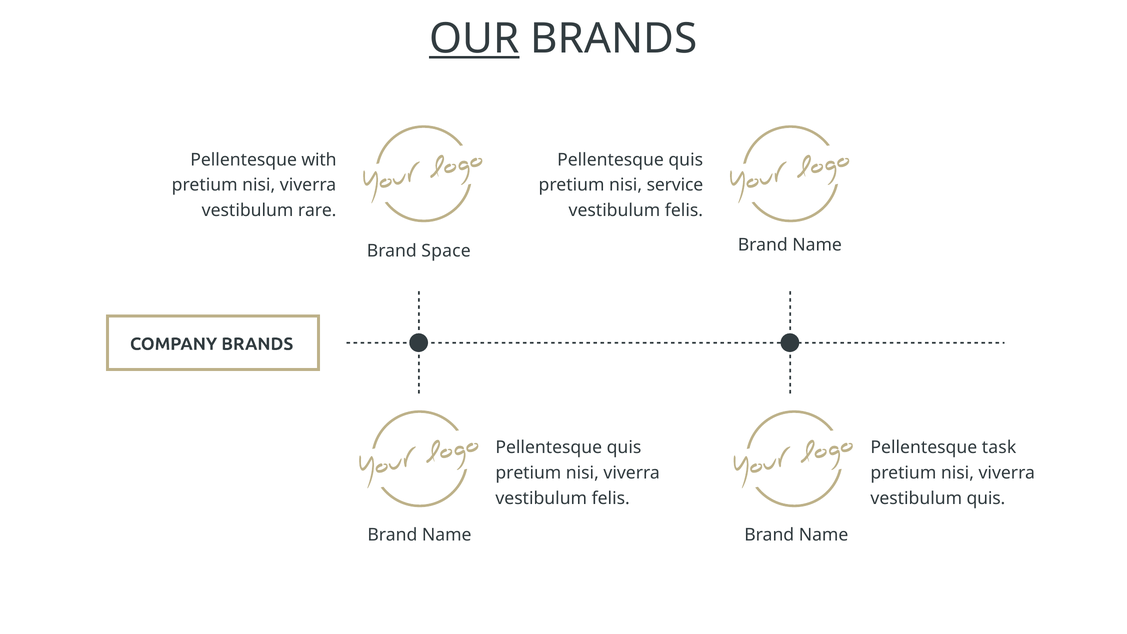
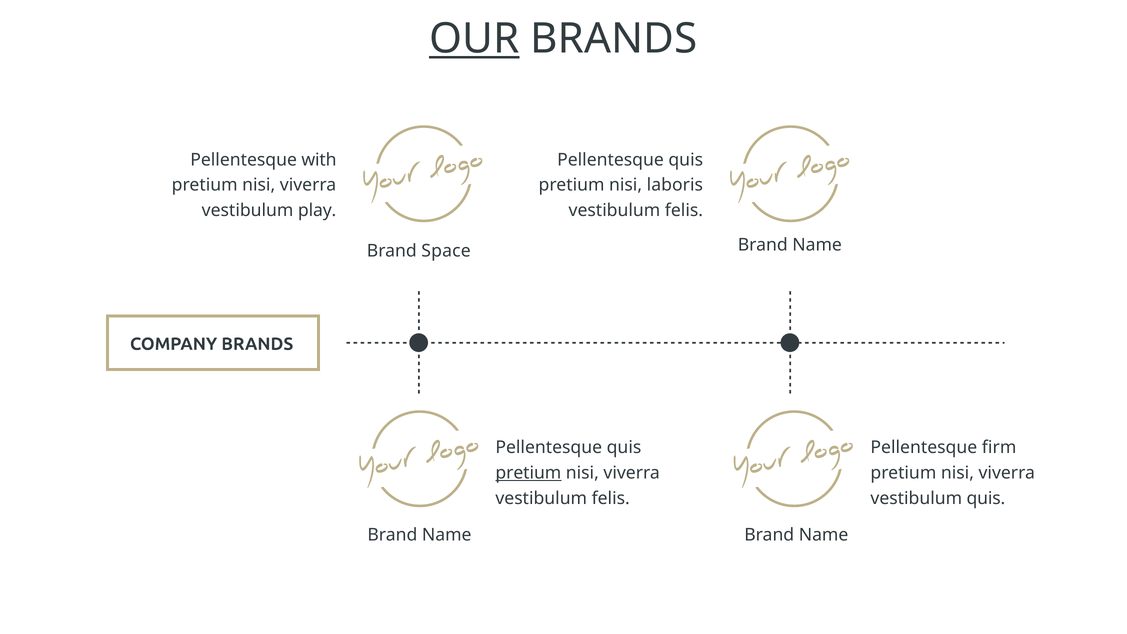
service: service -> laboris
rare: rare -> play
task: task -> firm
pretium at (528, 473) underline: none -> present
